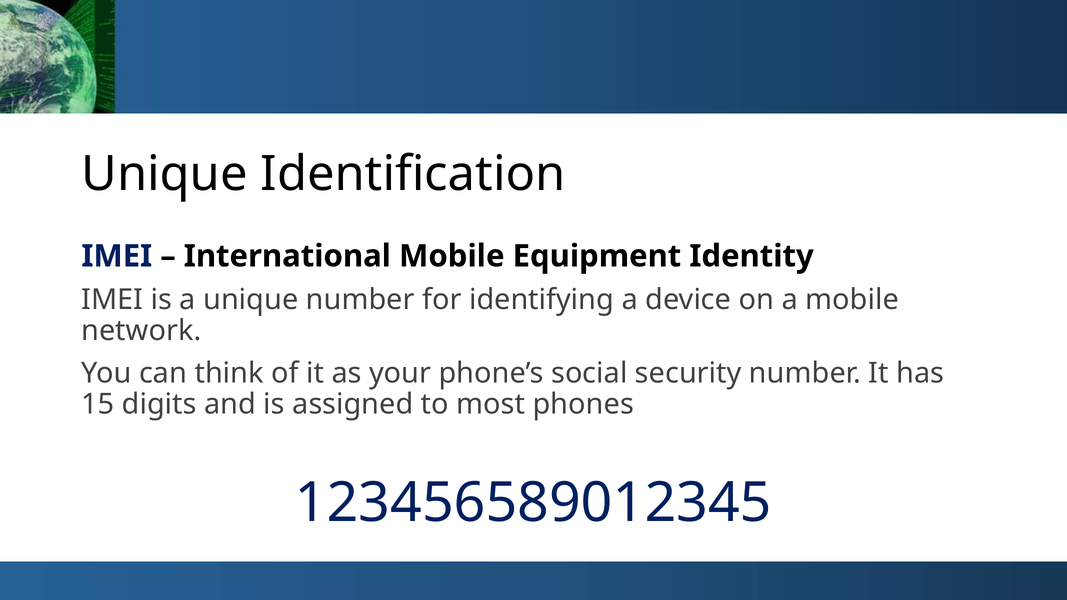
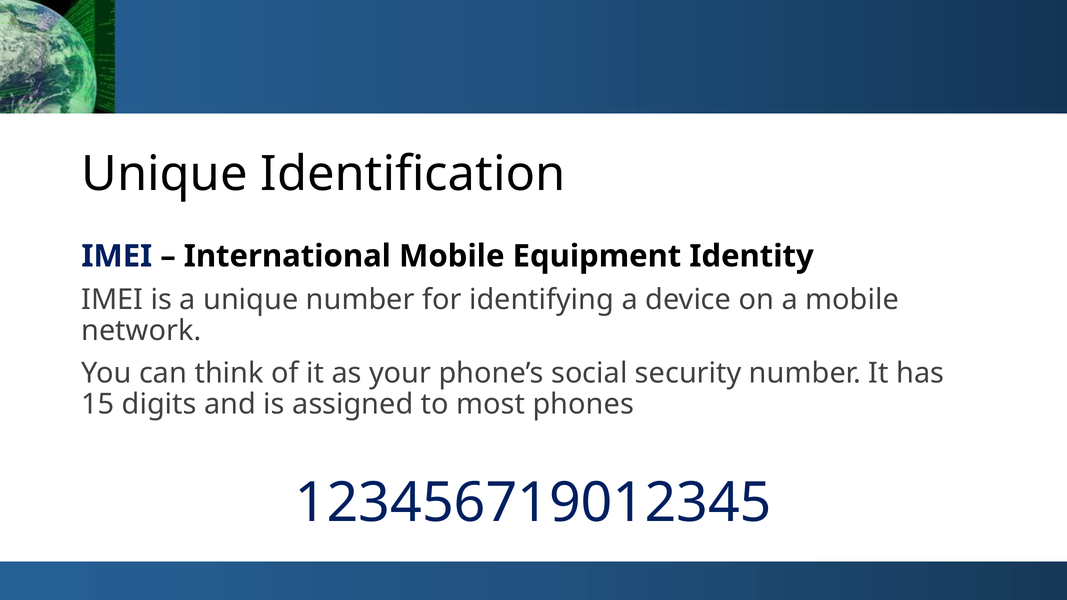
123456589012345: 123456589012345 -> 123456719012345
